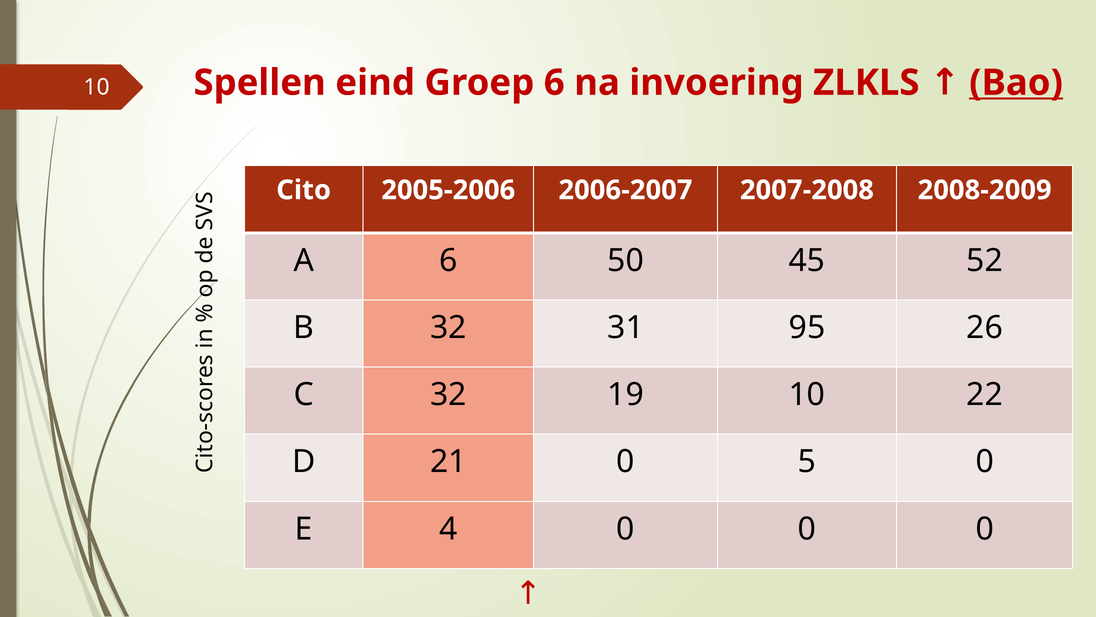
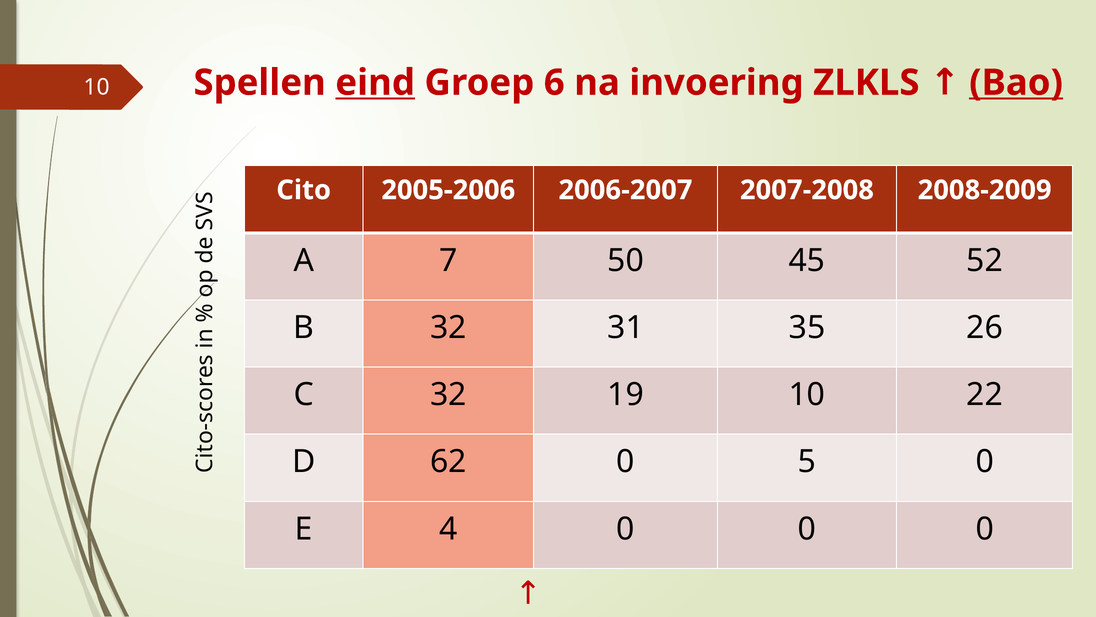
eind underline: none -> present
A 6: 6 -> 7
95: 95 -> 35
21: 21 -> 62
